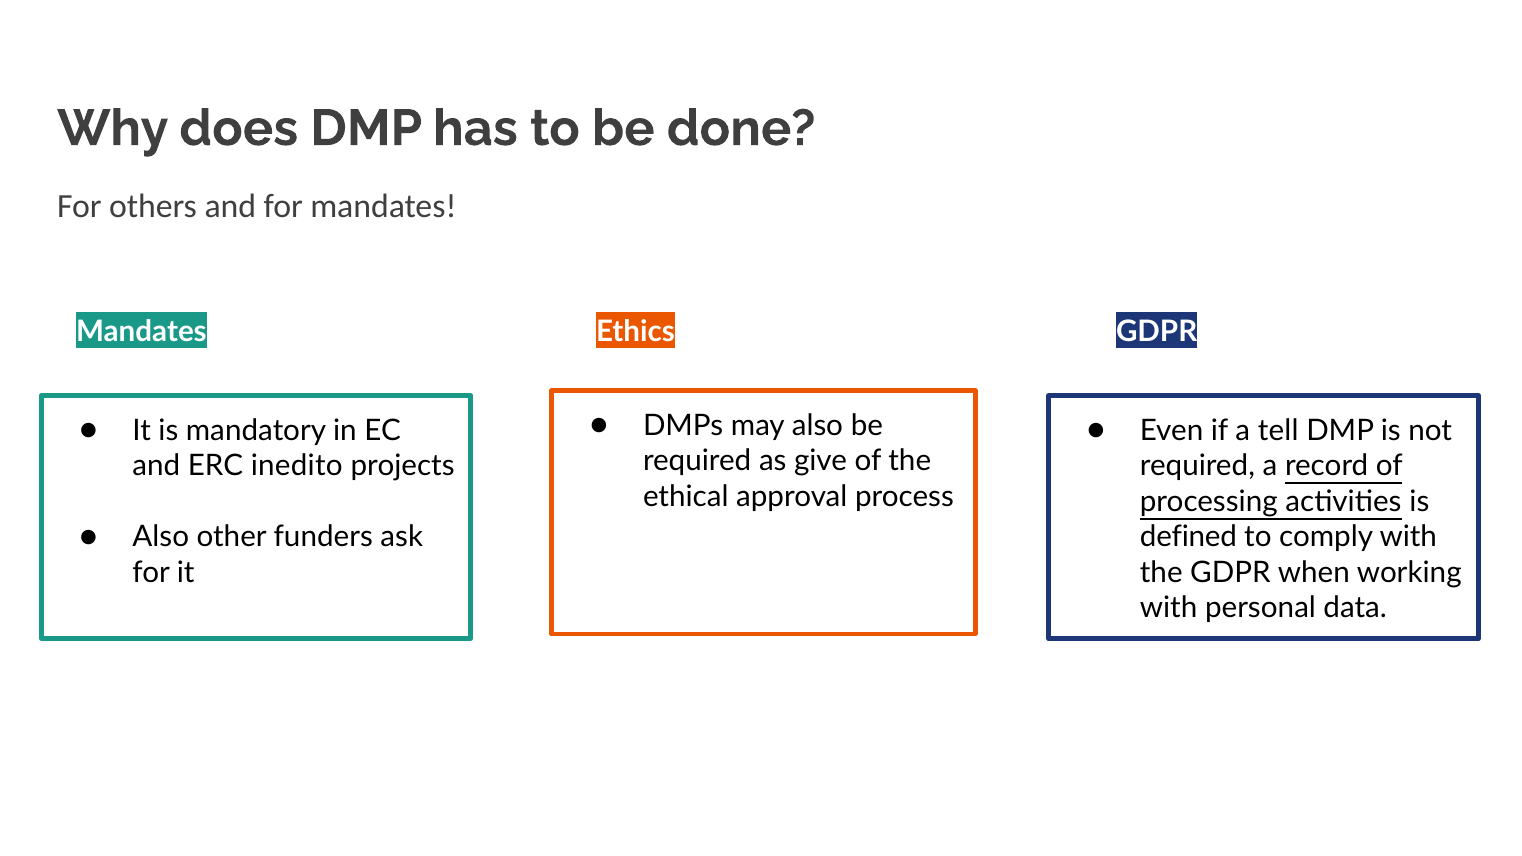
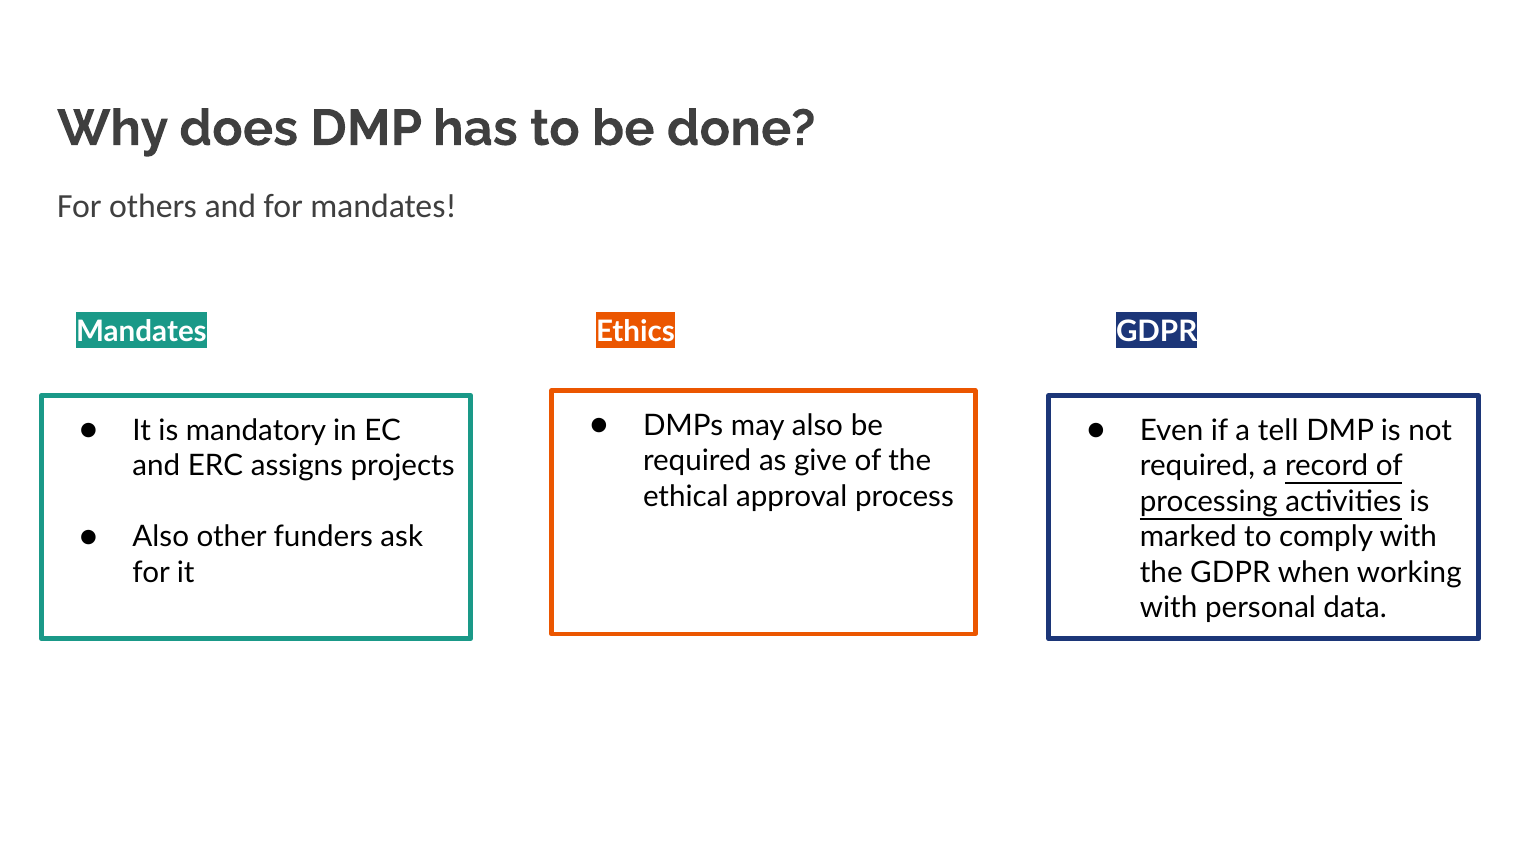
inedito: inedito -> assigns
defined: defined -> marked
